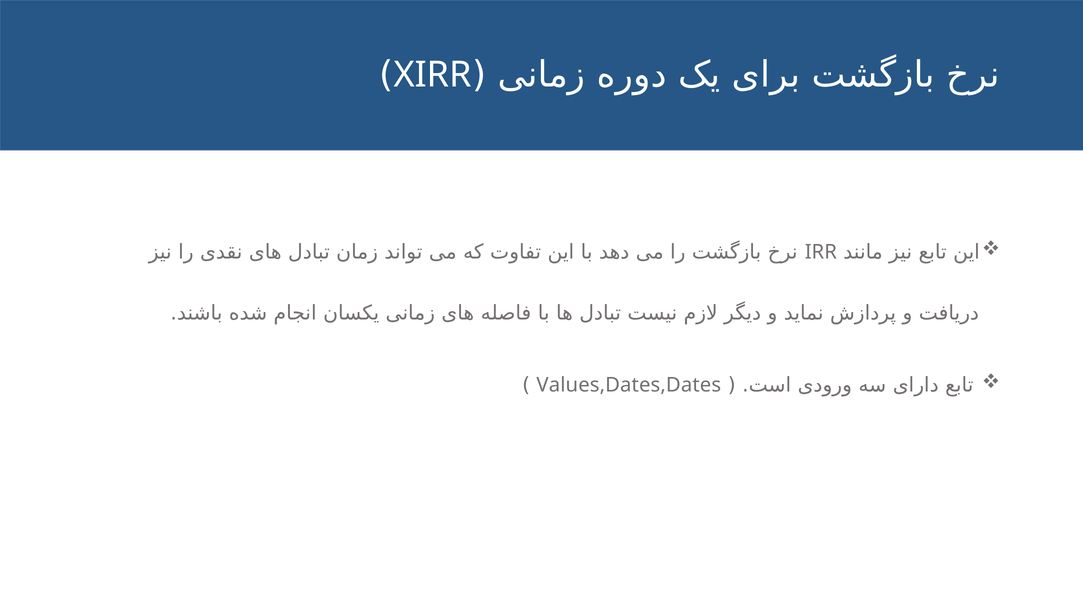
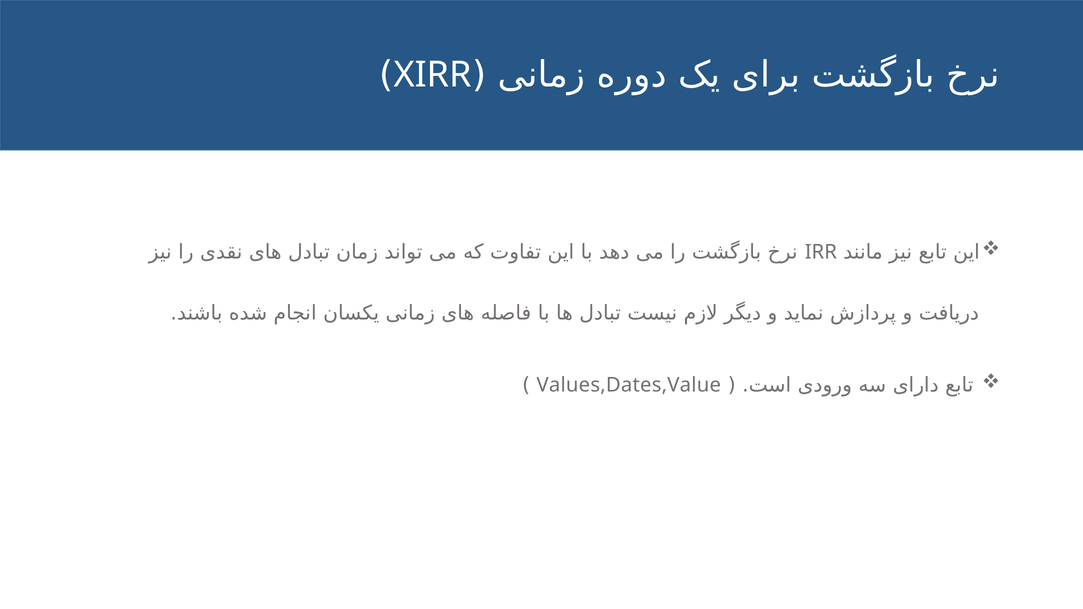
Values,Dates,Dates: Values,Dates,Dates -> Values,Dates,Value
